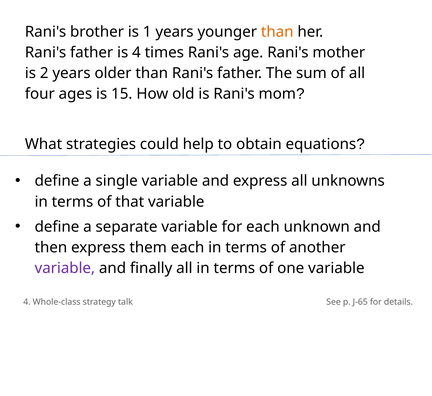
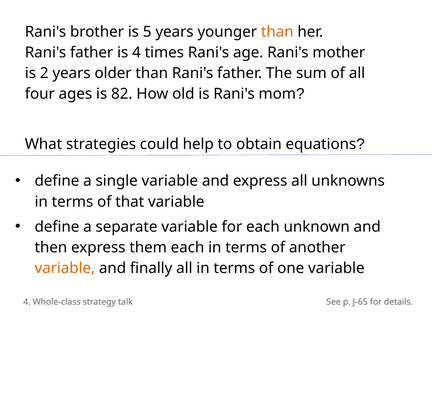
1: 1 -> 5
15: 15 -> 82
variable at (65, 268) colour: purple -> orange
